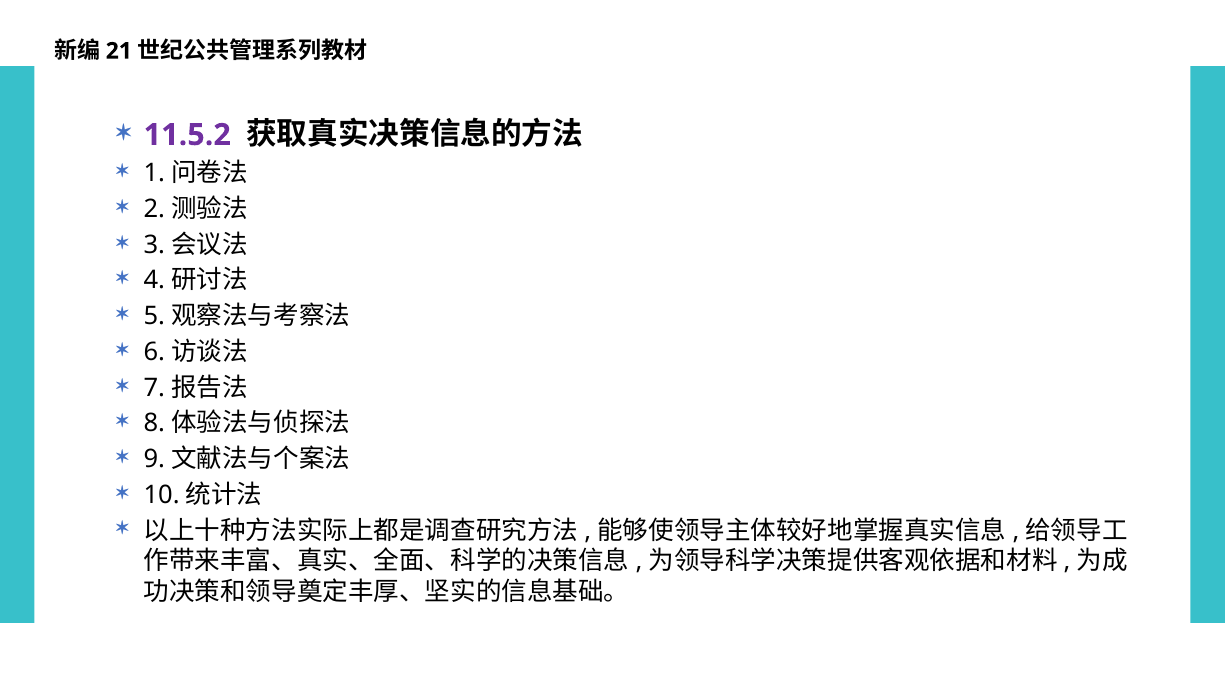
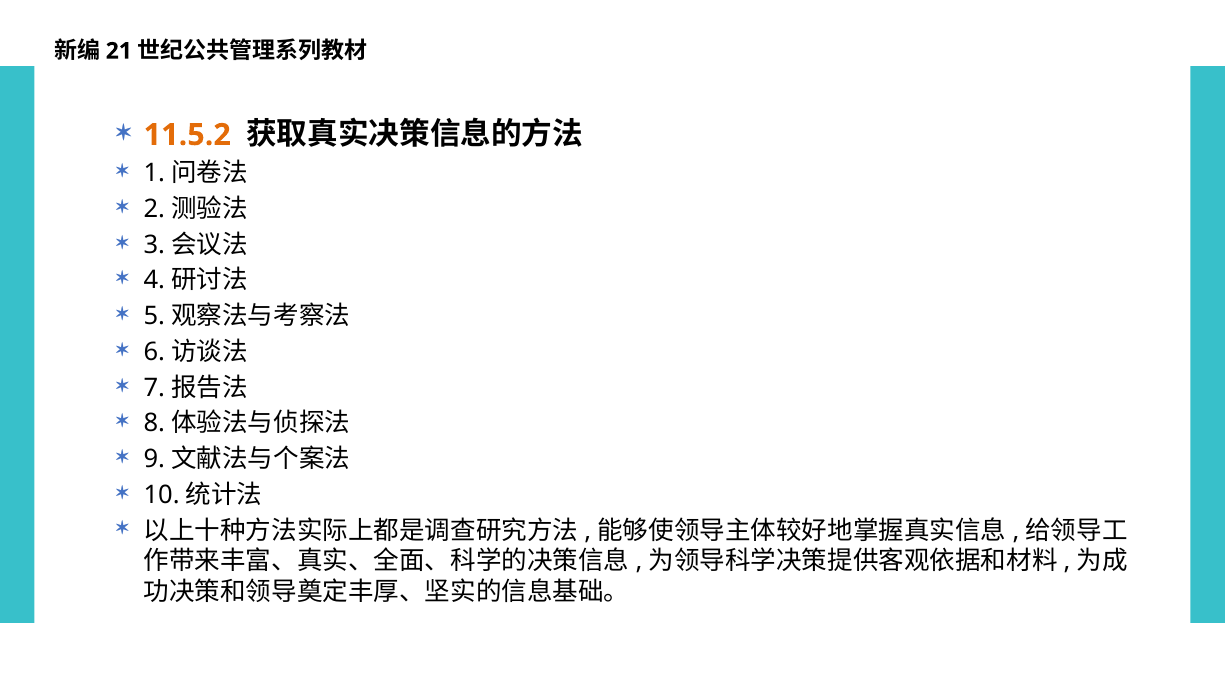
11.5.2 colour: purple -> orange
